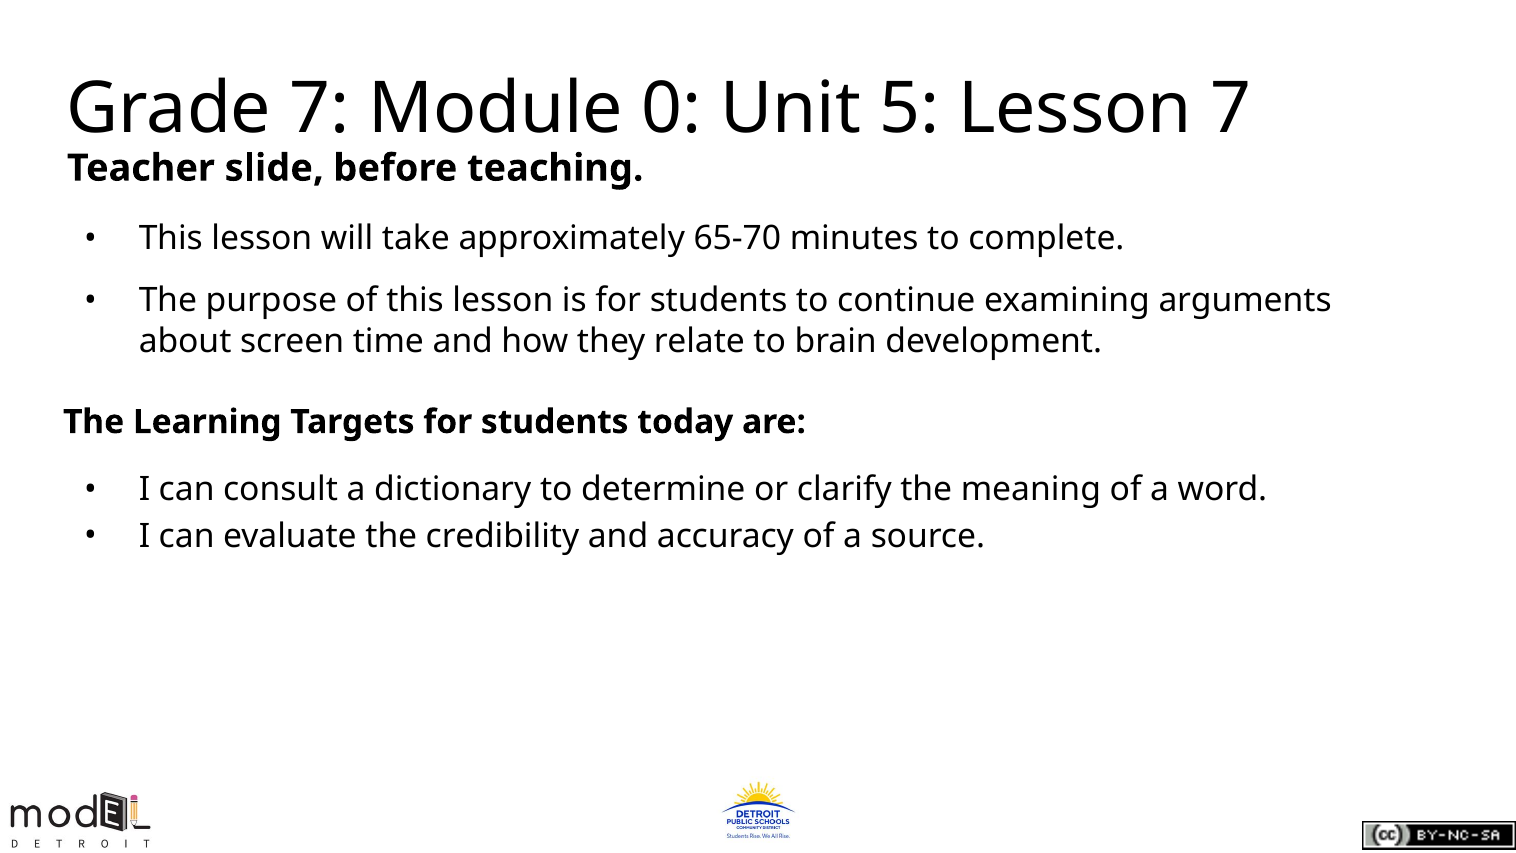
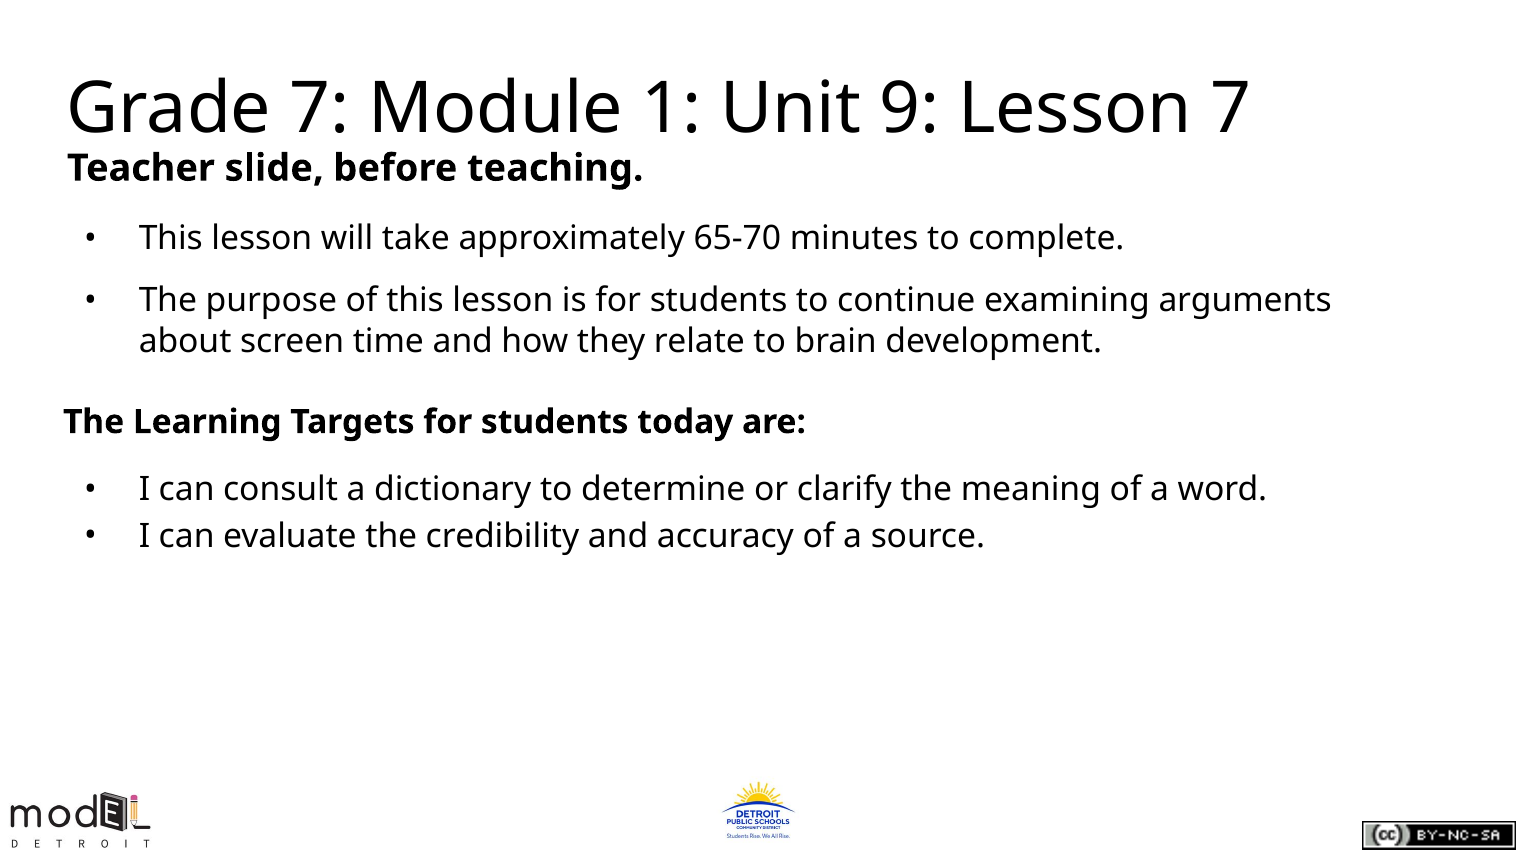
0: 0 -> 1
5: 5 -> 9
